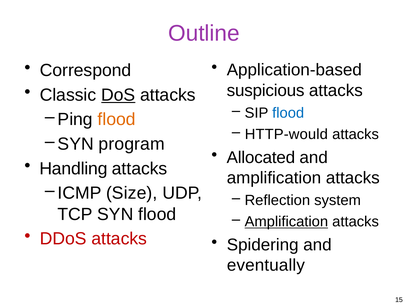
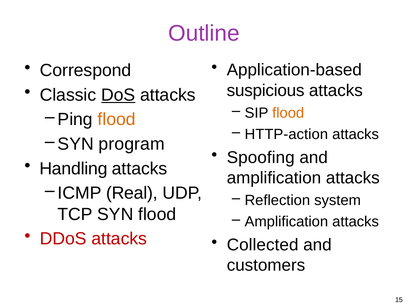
flood at (288, 113) colour: blue -> orange
HTTP-would: HTTP-would -> HTTP-action
Allocated: Allocated -> Spoofing
Size: Size -> Real
Amplification at (286, 222) underline: present -> none
Spidering: Spidering -> Collected
eventually: eventually -> customers
